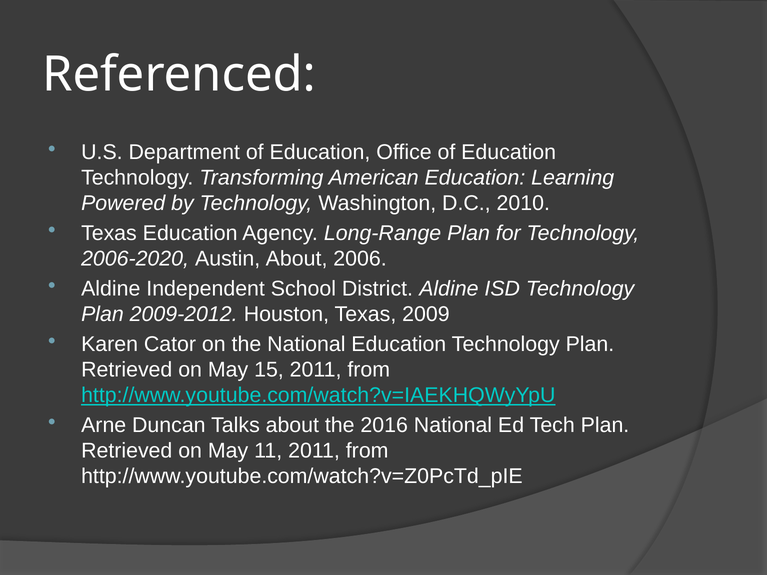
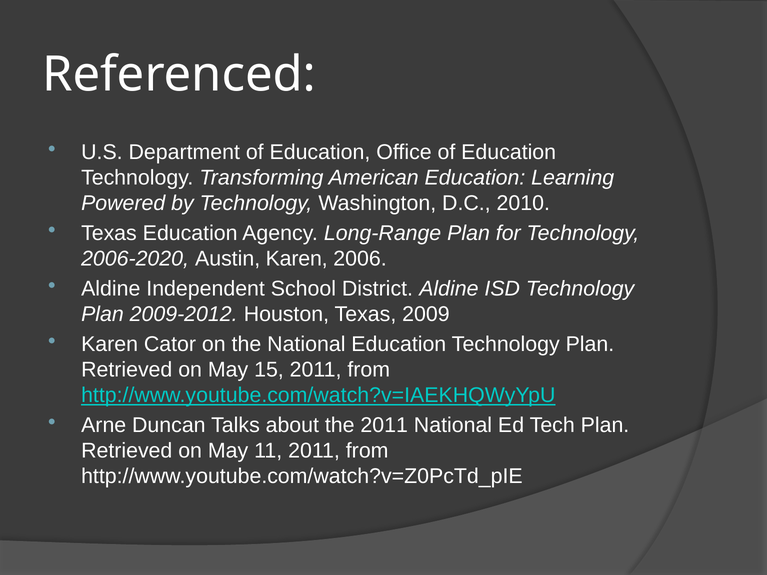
Austin About: About -> Karen
the 2016: 2016 -> 2011
